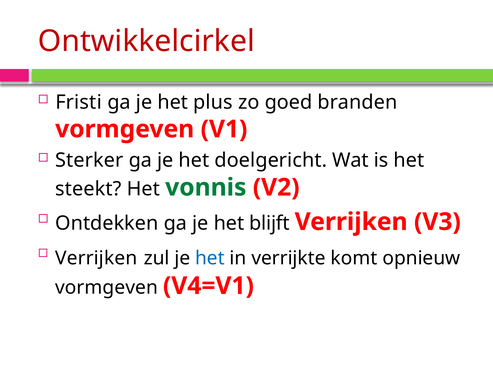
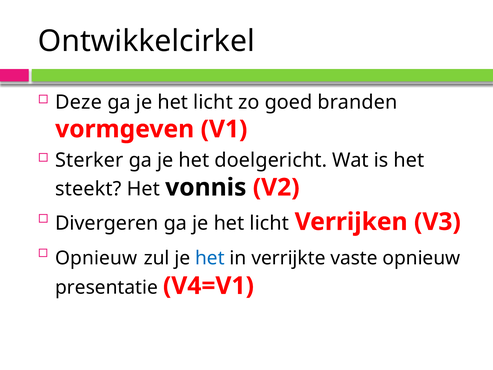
Ontwikkelcirkel colour: red -> black
Fristi: Fristi -> Deze
plus at (213, 102): plus -> licht
vonnis colour: green -> black
Ontdekken: Ontdekken -> Divergeren
blijft at (269, 223): blijft -> licht
Verrijken at (96, 258): Verrijken -> Opnieuw
komt: komt -> vaste
vormgeven at (107, 287): vormgeven -> presentatie
